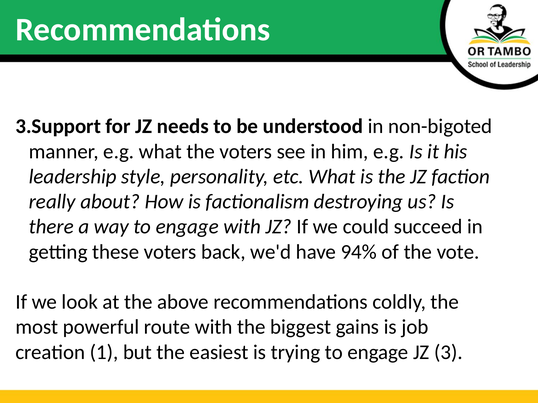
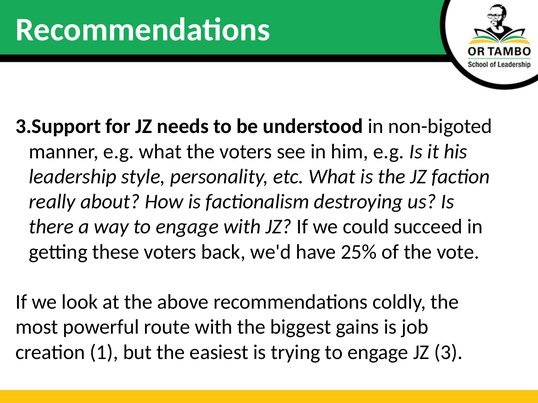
94%: 94% -> 25%
